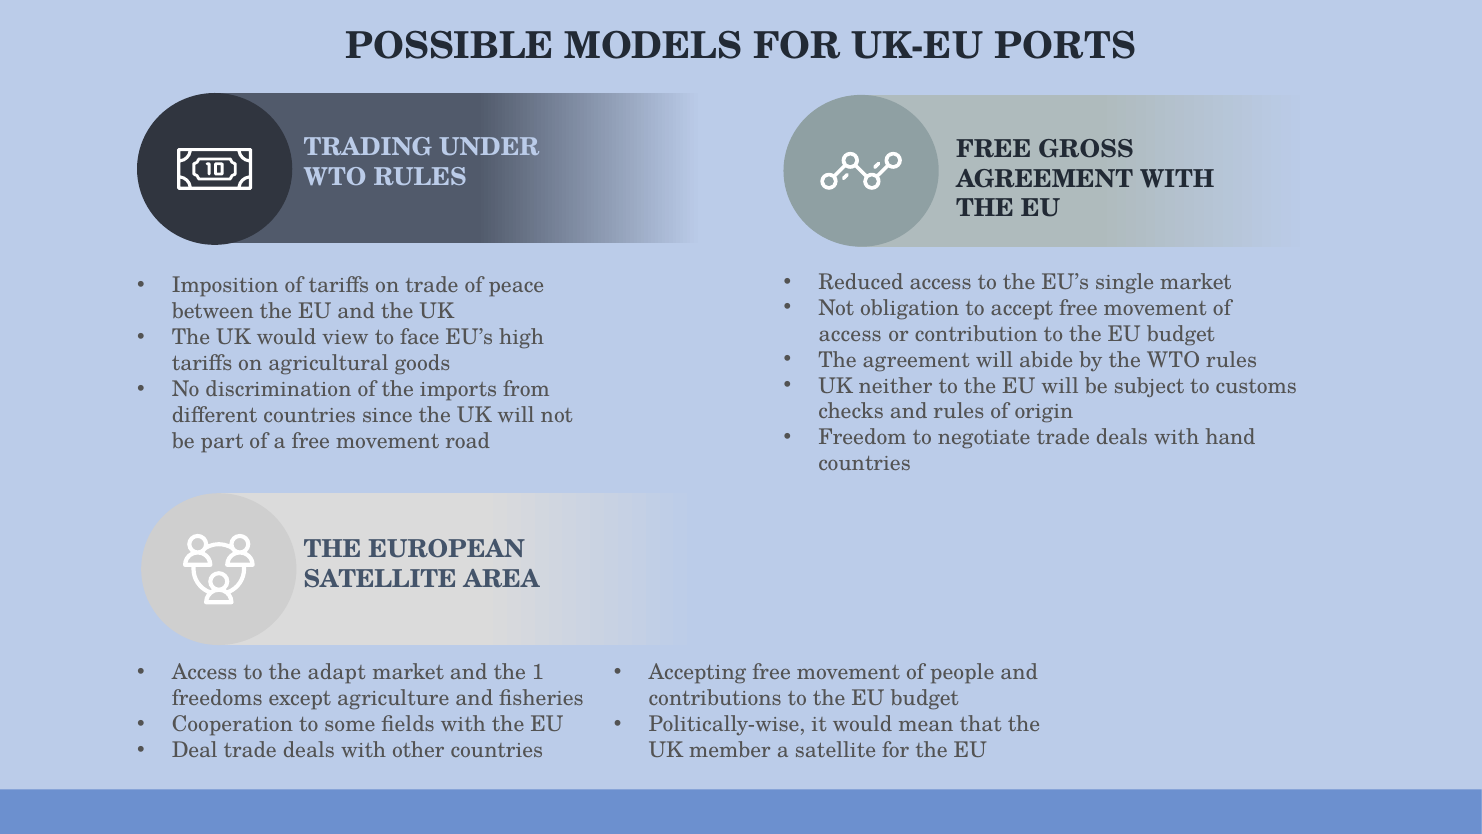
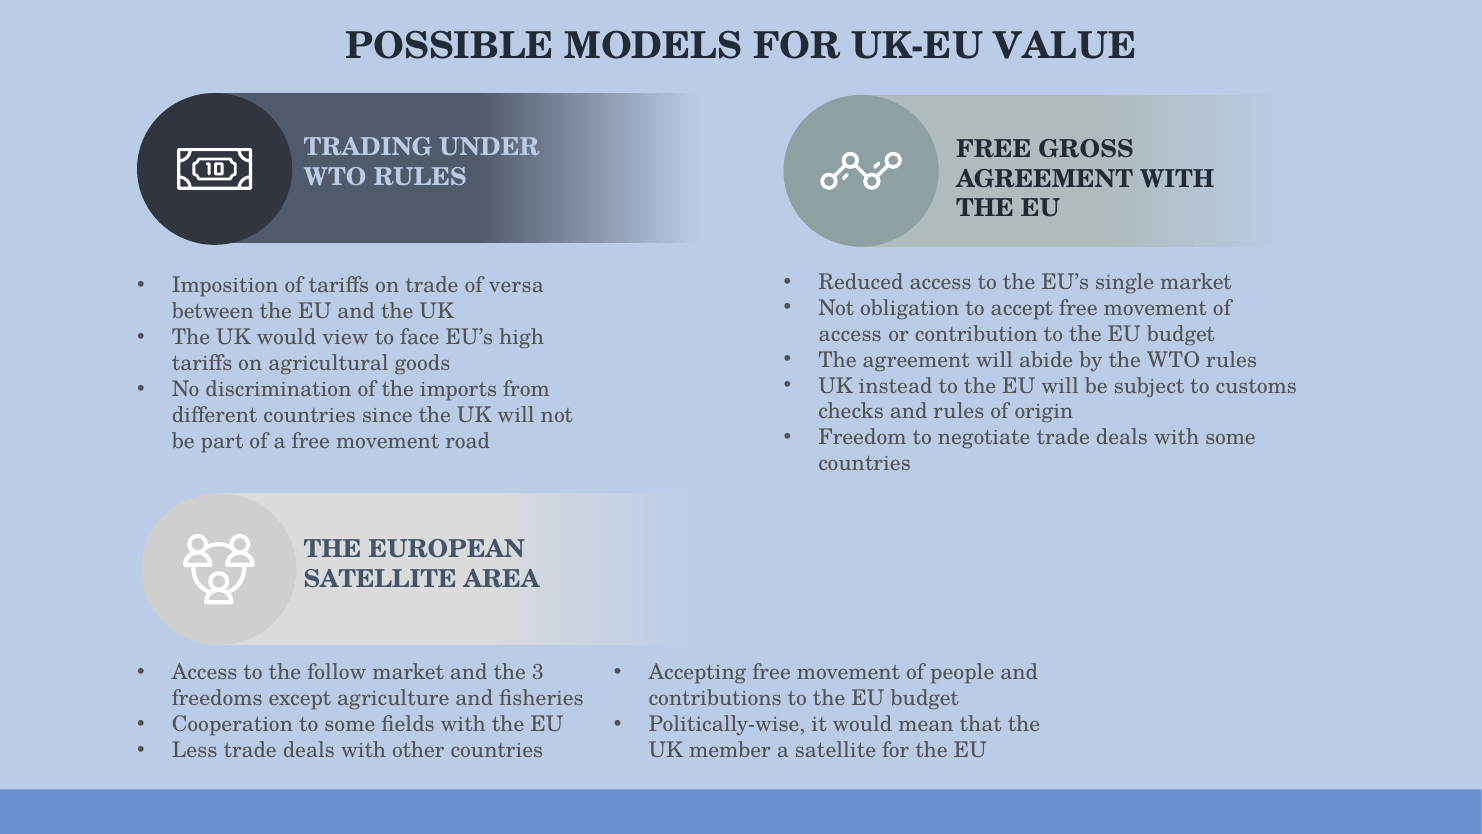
PORTS: PORTS -> VALUE
peace: peace -> versa
neither: neither -> instead
with hand: hand -> some
adapt: adapt -> follow
1: 1 -> 3
Deal: Deal -> Less
